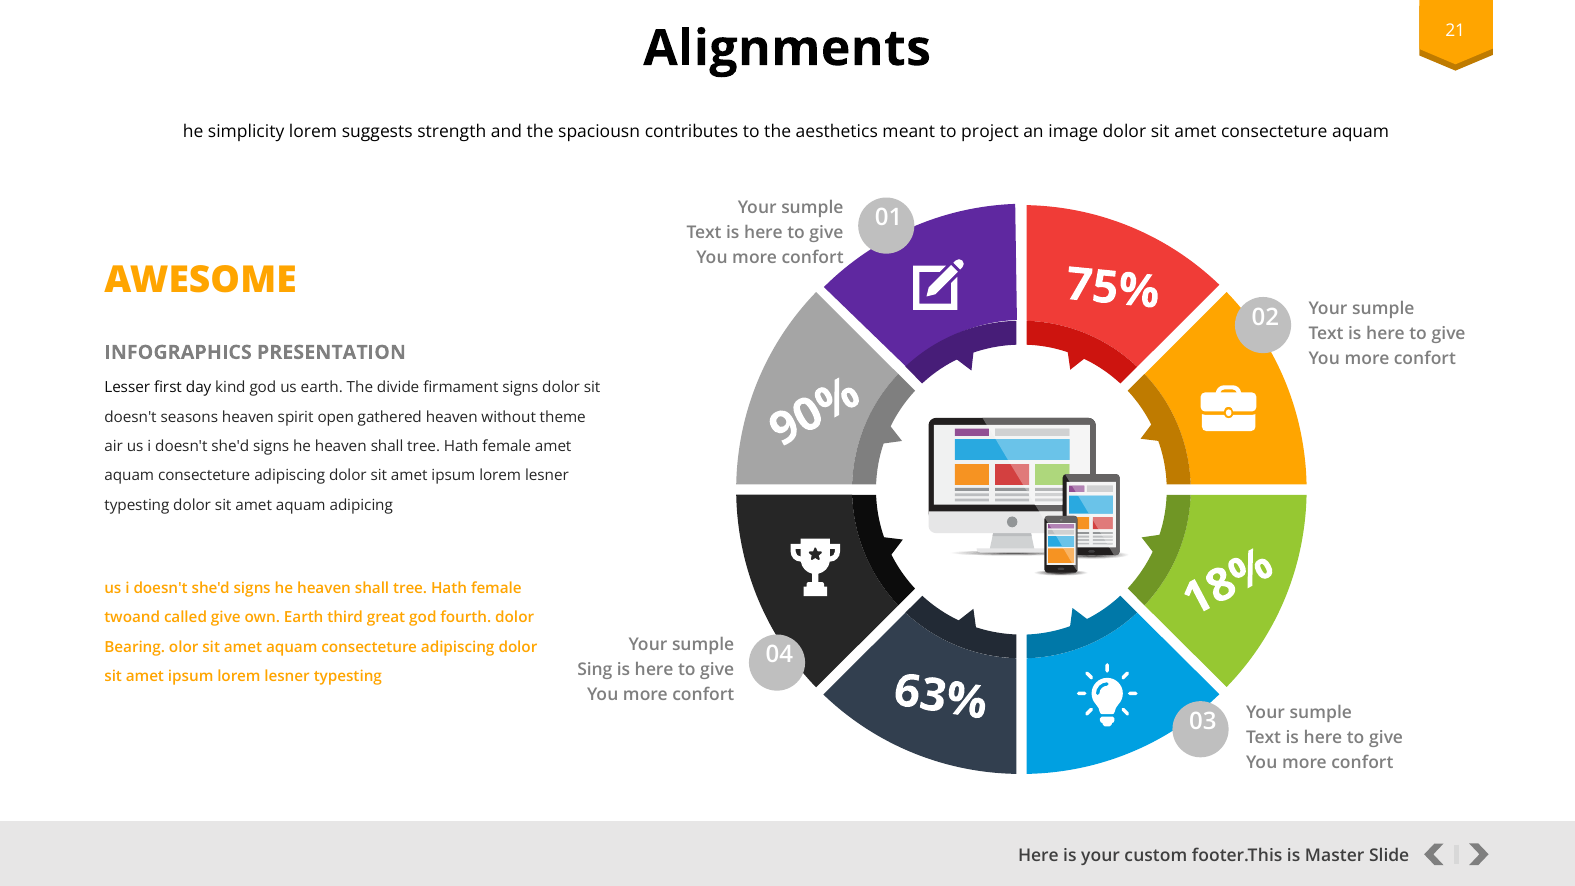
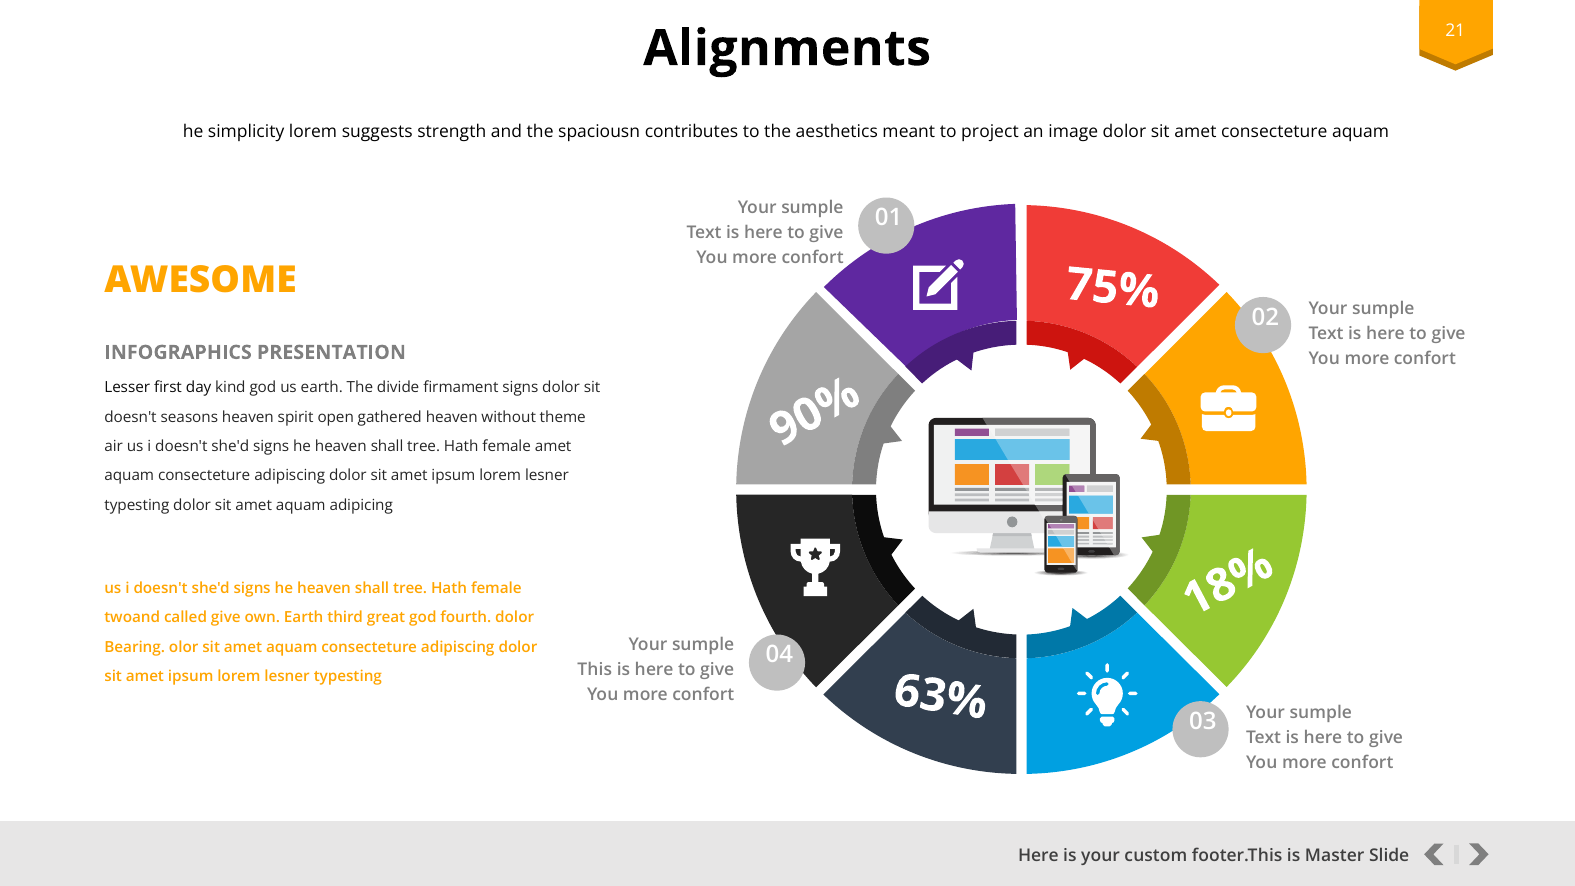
Sing: Sing -> This
